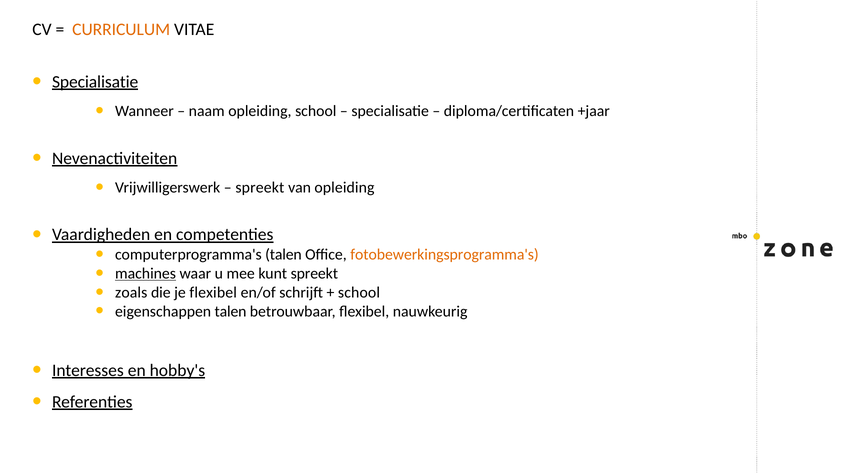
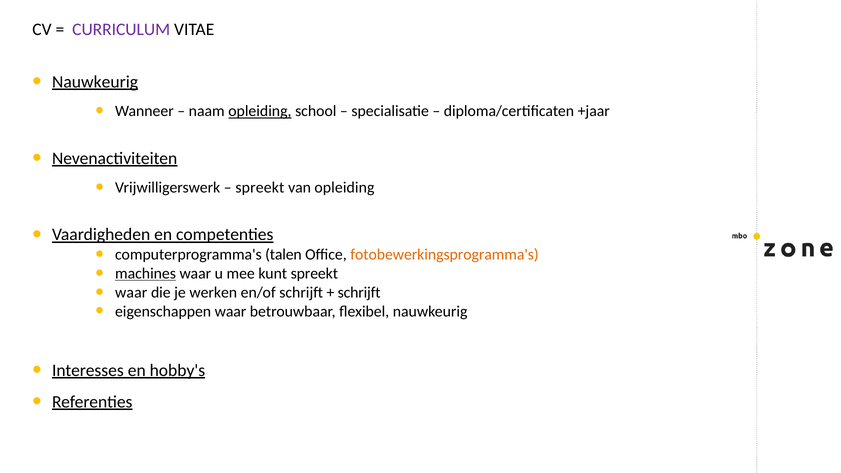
CURRICULUM colour: orange -> purple
Specialisatie at (95, 82): Specialisatie -> Nauwkeurig
opleiding at (260, 111) underline: none -> present
zoals at (131, 292): zoals -> waar
je flexibel: flexibel -> werken
school at (359, 292): school -> schrijft
eigenschappen talen: talen -> waar
